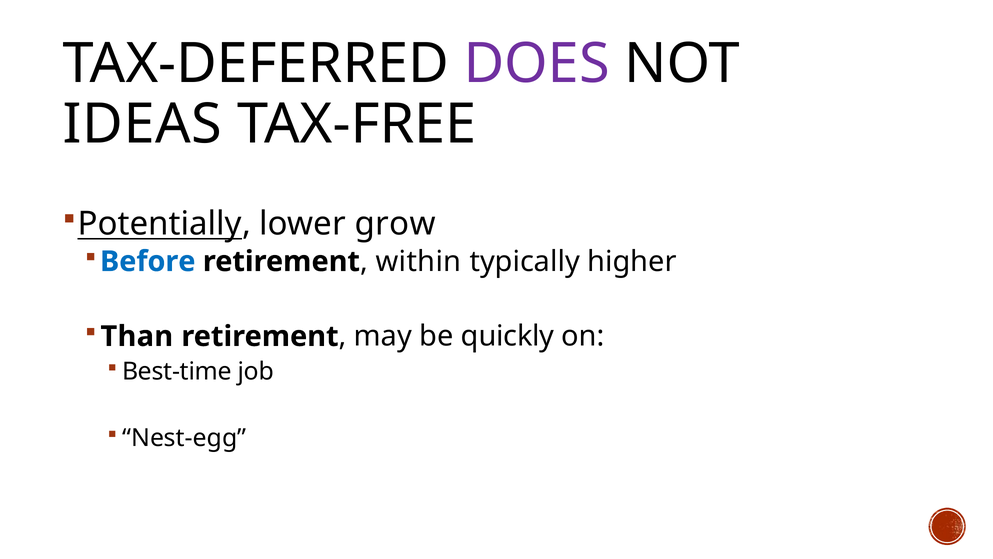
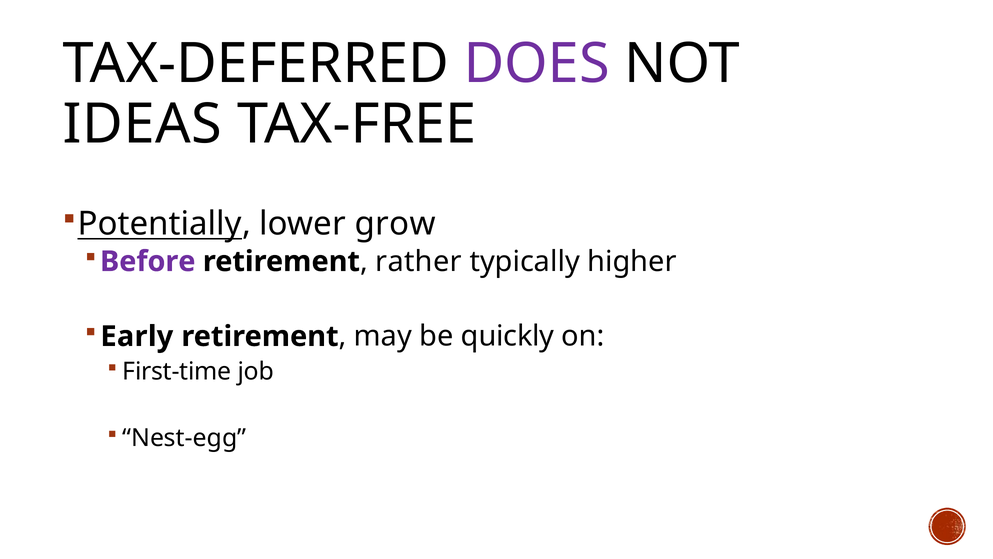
Before colour: blue -> purple
within: within -> rather
Than: Than -> Early
Best-time: Best-time -> First-time
